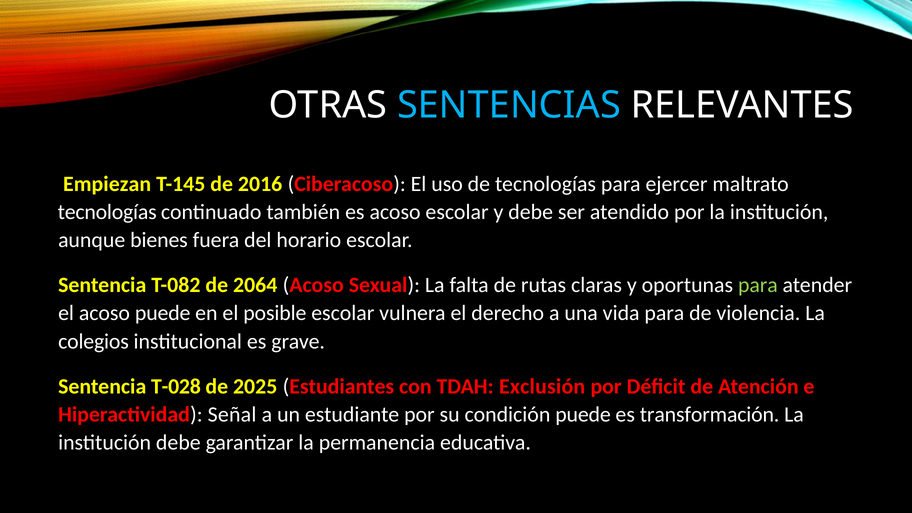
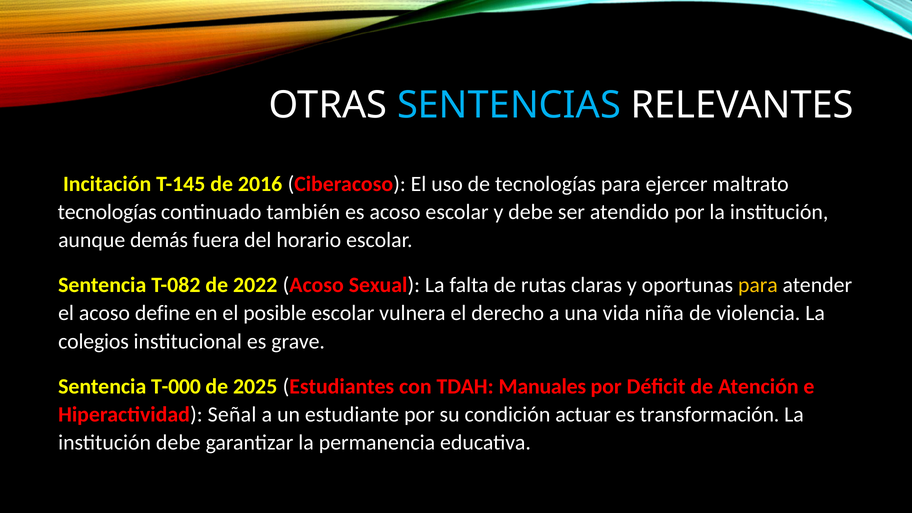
Empiezan: Empiezan -> Incitación
bienes: bienes -> demás
2064: 2064 -> 2022
para at (758, 285) colour: light green -> yellow
acoso puede: puede -> define
vida para: para -> niña
T-028: T-028 -> T-000
Exclusión: Exclusión -> Manuales
condición puede: puede -> actuar
